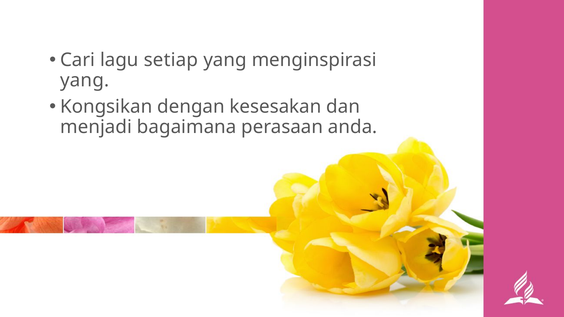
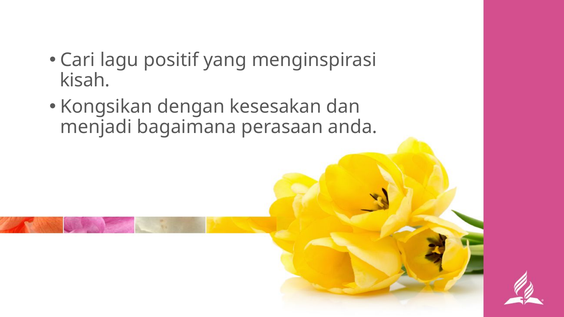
setiap: setiap -> positif
yang at (85, 80): yang -> kisah
